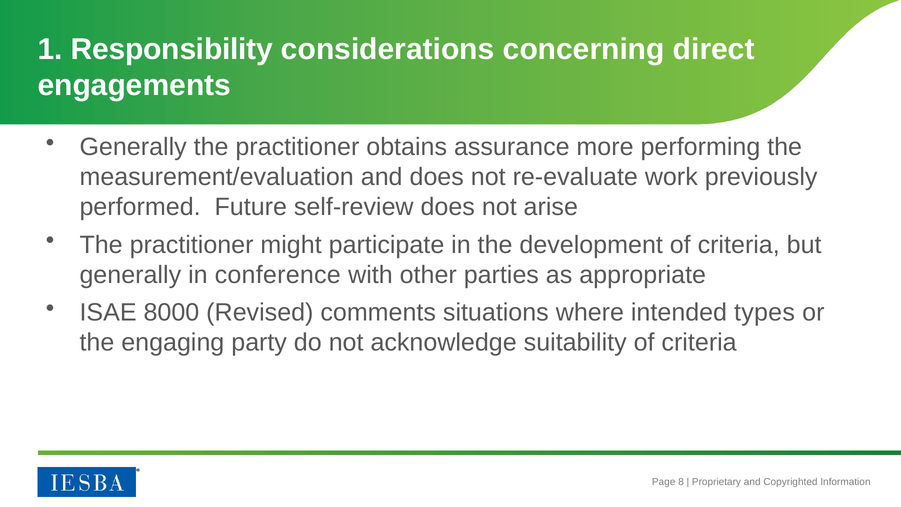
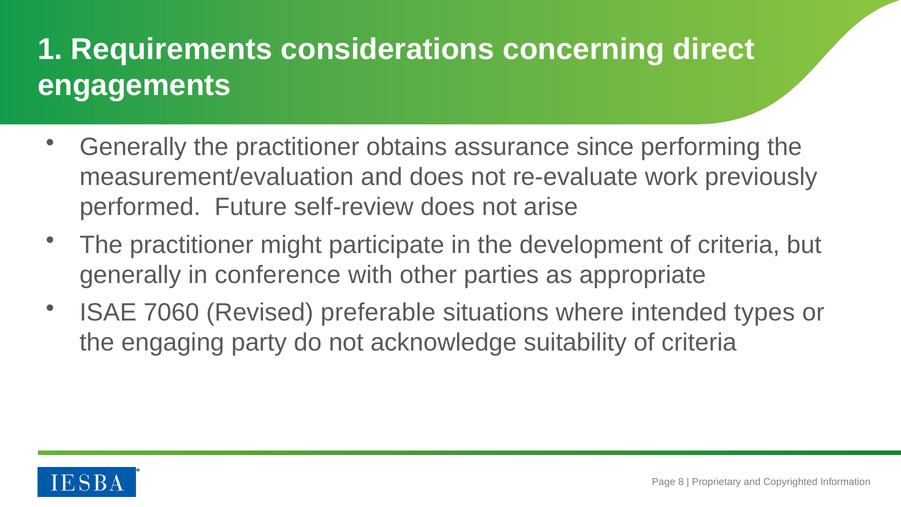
Responsibility: Responsibility -> Requirements
more: more -> since
8000: 8000 -> 7060
comments: comments -> preferable
